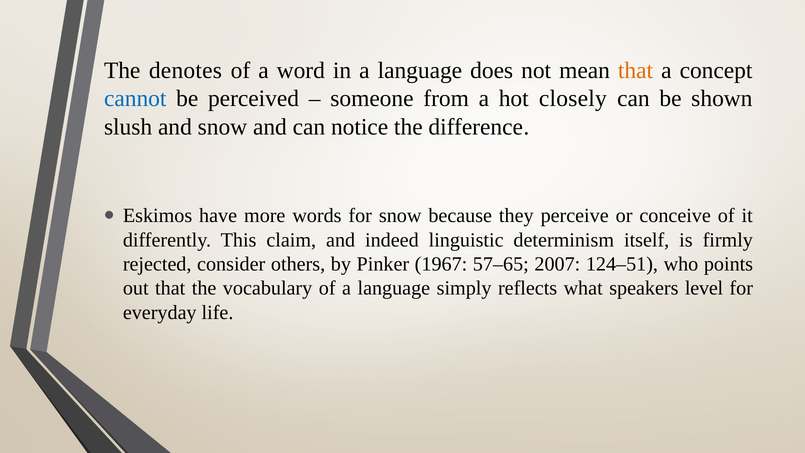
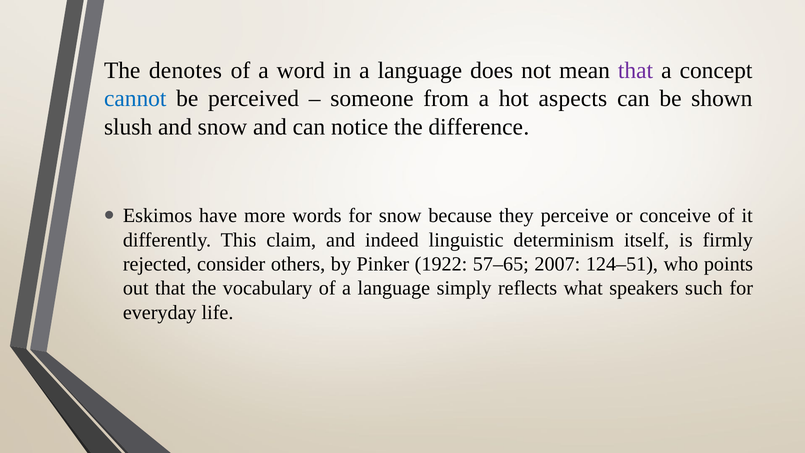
that at (636, 70) colour: orange -> purple
closely: closely -> aspects
1967: 1967 -> 1922
level: level -> such
